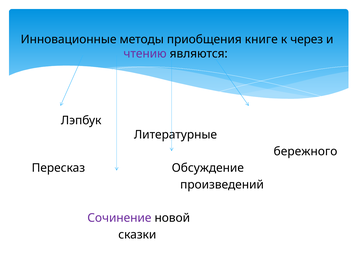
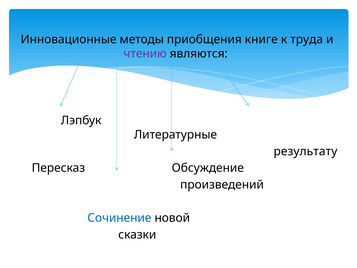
через: через -> труда
бережного: бережного -> результату
Сочинение colour: purple -> blue
